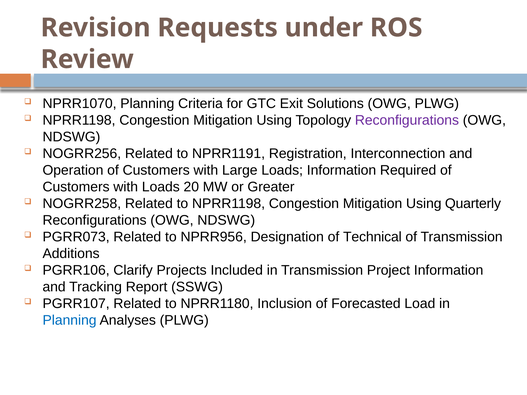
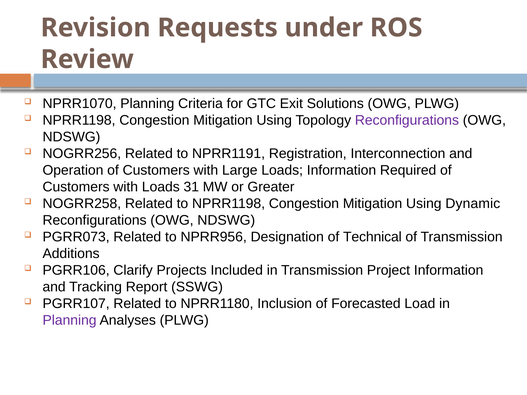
20: 20 -> 31
Quarterly: Quarterly -> Dynamic
Planning at (70, 320) colour: blue -> purple
